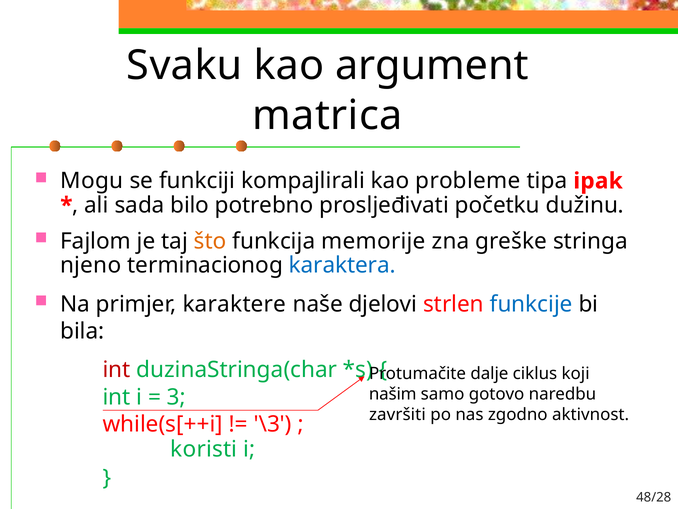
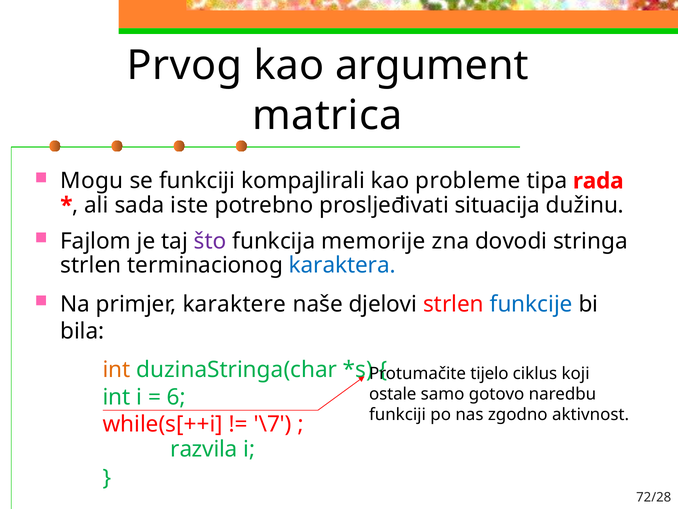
Svaku: Svaku -> Prvog
ipak: ipak -> rada
bilo: bilo -> iste
početku: početku -> situacija
što colour: orange -> purple
greške: greške -> dovodi
njeno at (91, 265): njeno -> strlen
int at (117, 370) colour: red -> orange
dalje: dalje -> tijelo
našim: našim -> ostale
3: 3 -> 6
završiti at (397, 414): završiti -> funkciji
\3: \3 -> \7
koristi: koristi -> razvila
48/28: 48/28 -> 72/28
